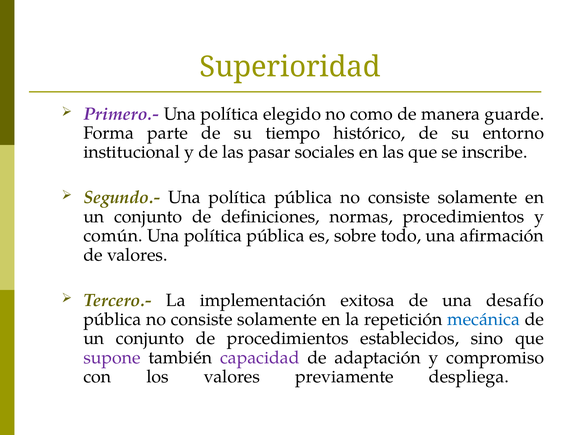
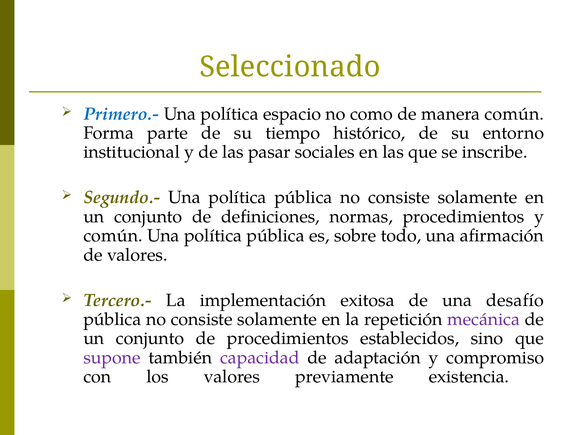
Superioridad: Superioridad -> Seleccionado
Primero.- colour: purple -> blue
elegido: elegido -> espacio
manera guarde: guarde -> común
mecánica colour: blue -> purple
despliega: despliega -> existencia
